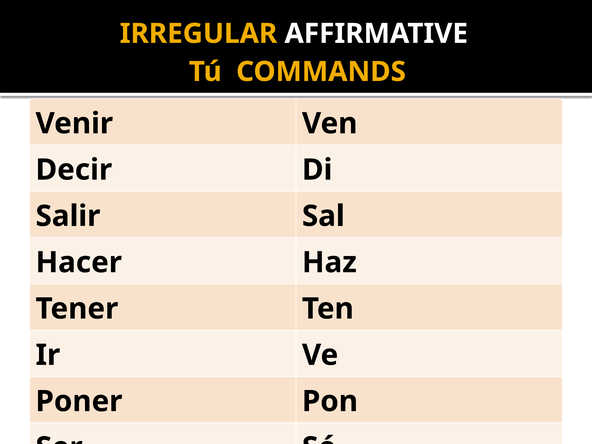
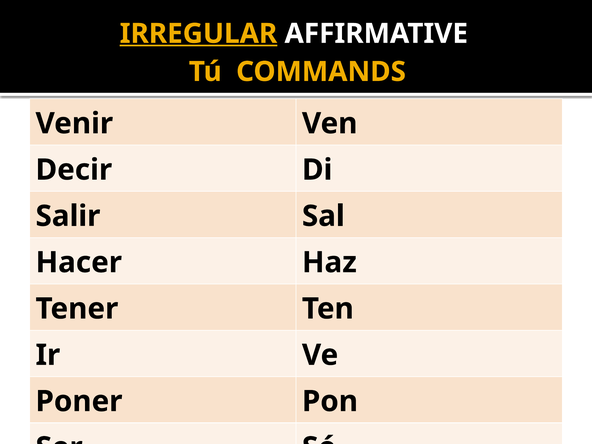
IRREGULAR underline: none -> present
